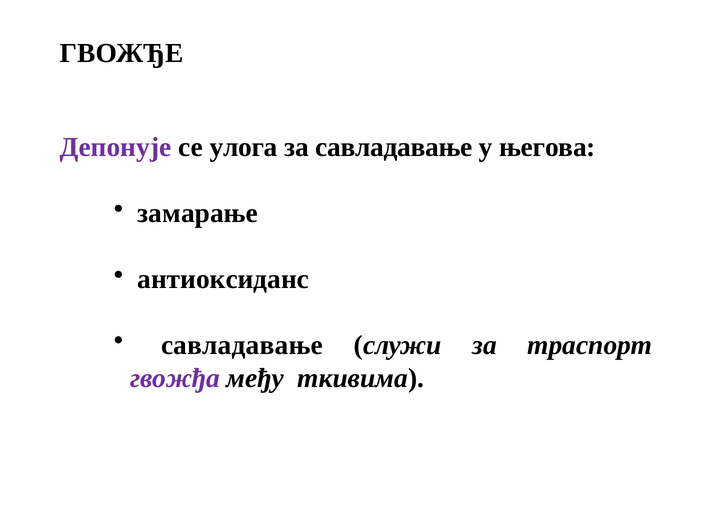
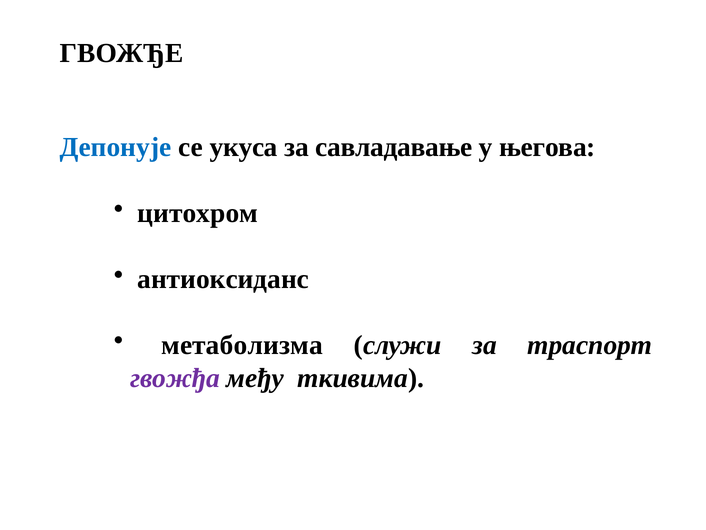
Депонује colour: purple -> blue
улога: улога -> укуса
замарање: замарање -> цитохром
савладавање at (242, 345): савладавање -> метаболизма
